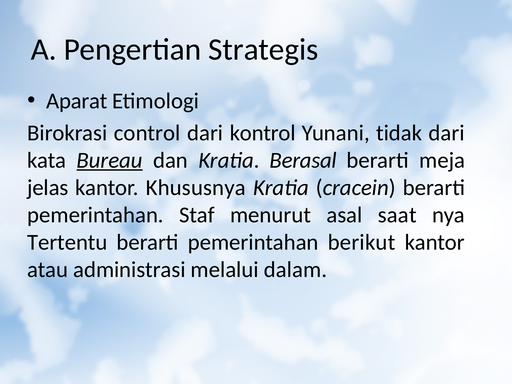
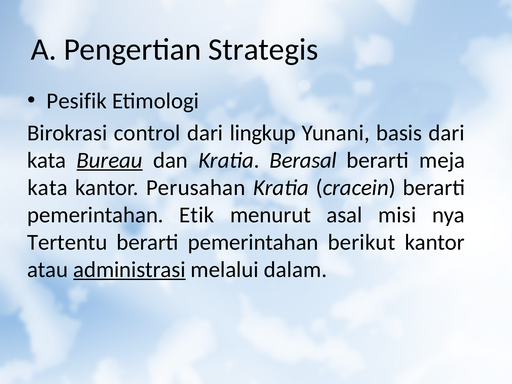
Aparat: Aparat -> Pesifik
kontrol: kontrol -> lingkup
tidak: tidak -> basis
jelas at (48, 188): jelas -> kata
Khususnya: Khususnya -> Perusahan
Staf: Staf -> Etik
saat: saat -> misi
administrasi underline: none -> present
